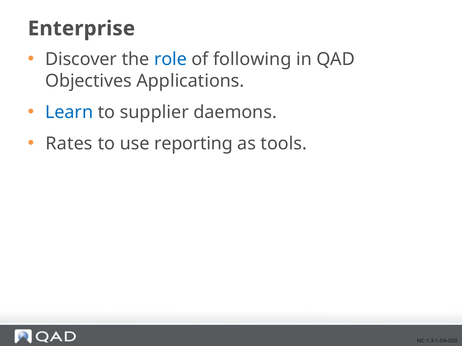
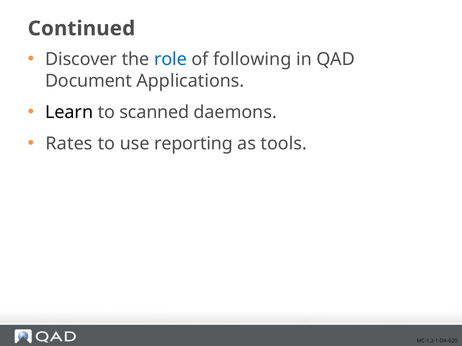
Enterprise: Enterprise -> Continued
Objectives: Objectives -> Document
Learn colour: blue -> black
supplier: supplier -> scanned
